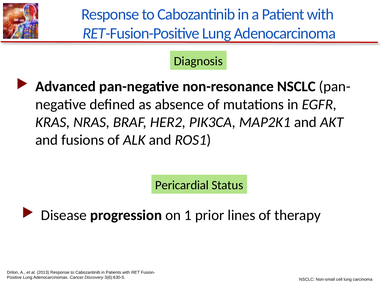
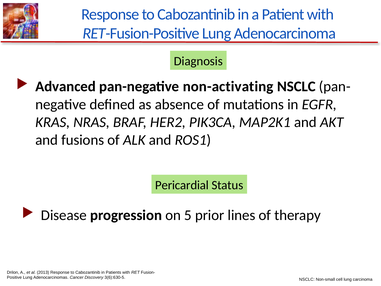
non-resonance: non-resonance -> non-activating
1: 1 -> 5
